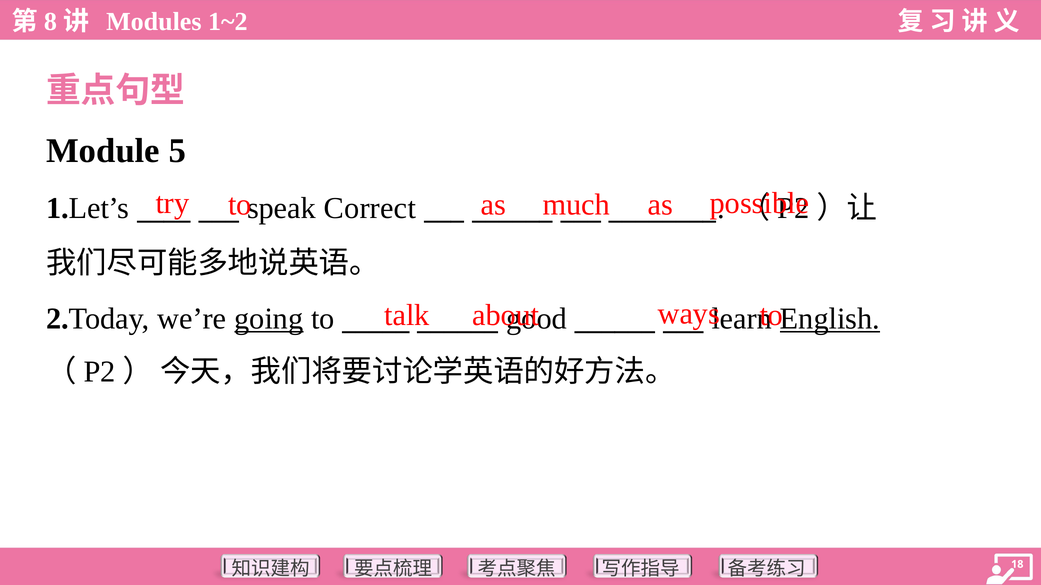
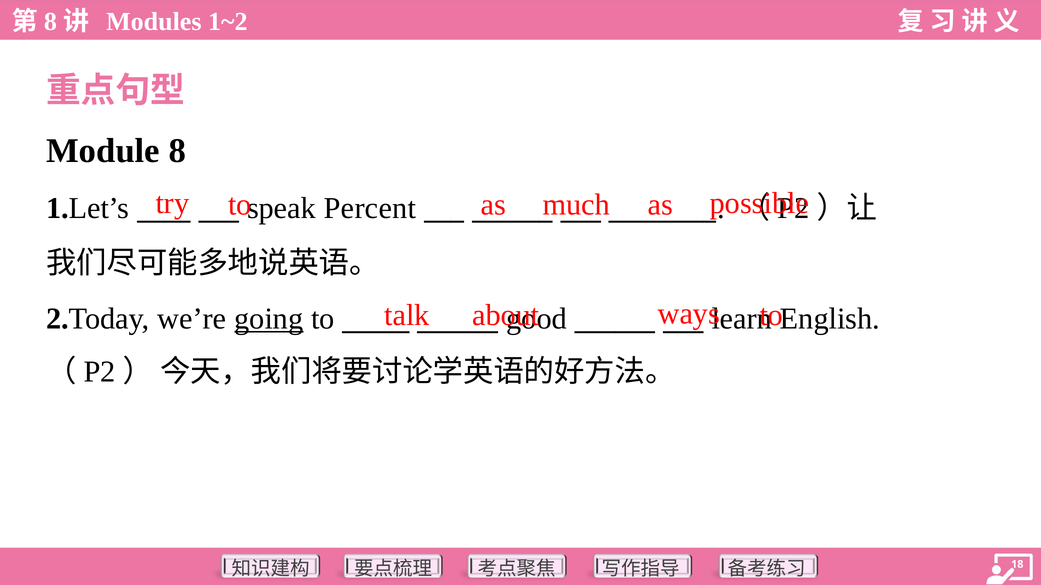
5: 5 -> 8
Correct: Correct -> Percent
English underline: present -> none
